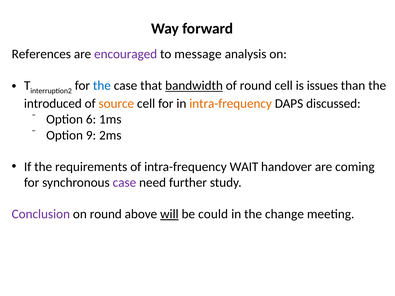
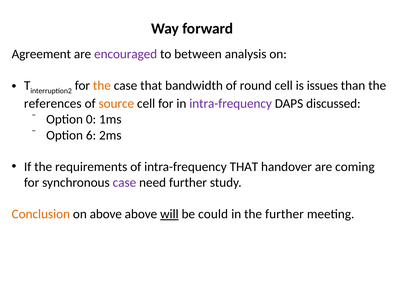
References: References -> Agreement
message: message -> between
the at (102, 86) colour: blue -> orange
bandwidth underline: present -> none
introduced: introduced -> references
intra-frequency at (231, 104) colour: orange -> purple
6: 6 -> 0
9: 9 -> 6
intra-frequency WAIT: WAIT -> THAT
Conclusion colour: purple -> orange
on round: round -> above
the change: change -> further
